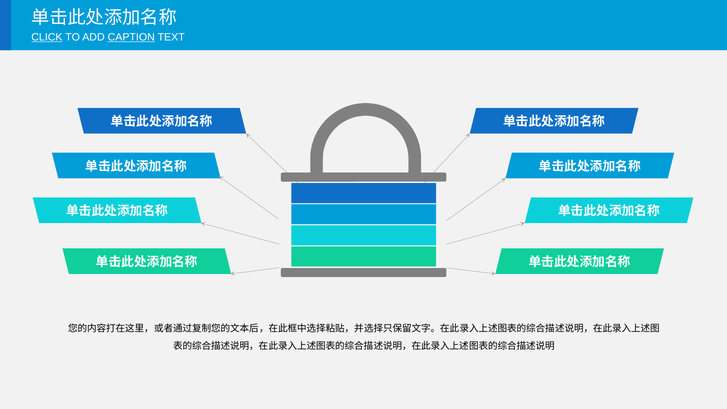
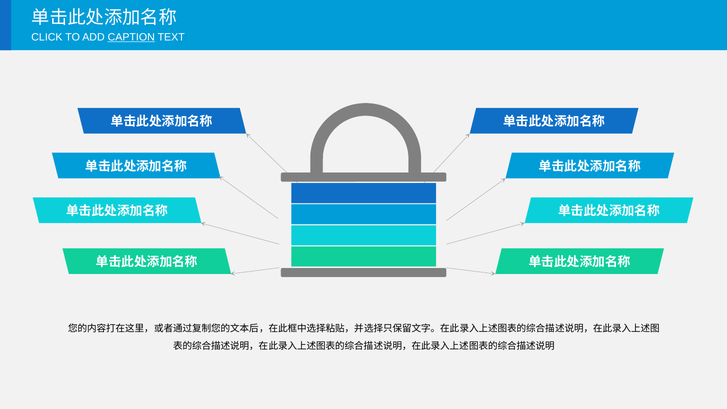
CLICK underline: present -> none
